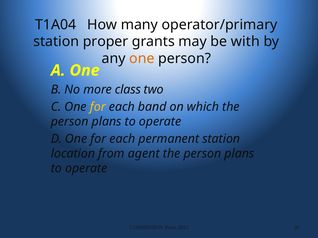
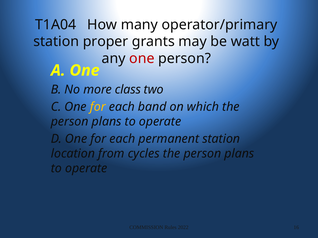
with: with -> watt
one at (142, 59) colour: orange -> red
agent: agent -> cycles
